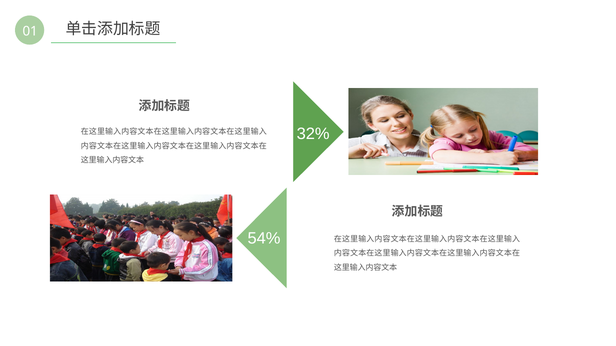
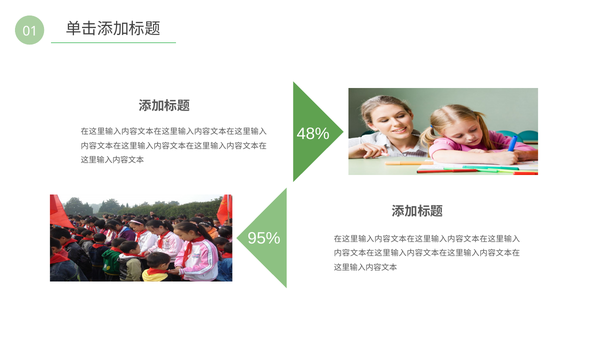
32%: 32% -> 48%
54%: 54% -> 95%
